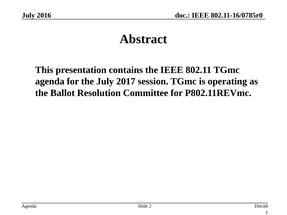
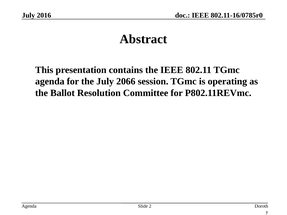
2017: 2017 -> 2066
